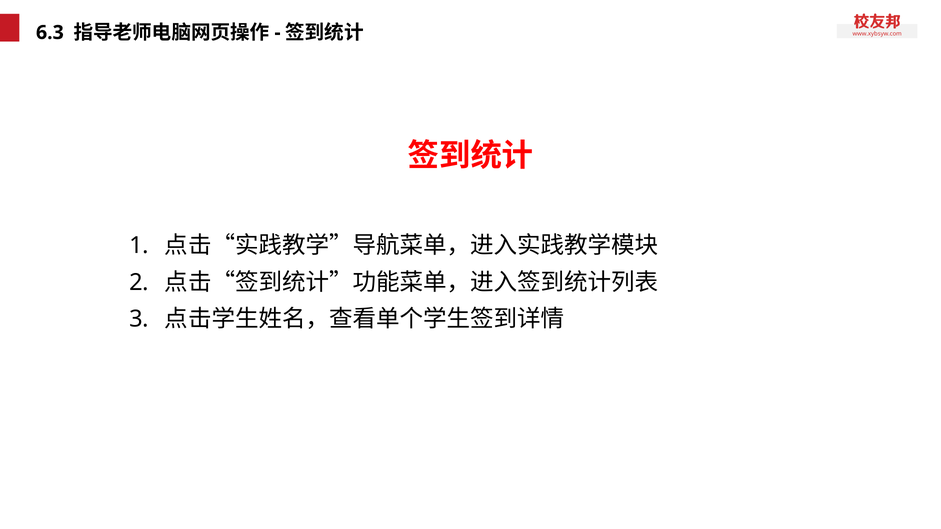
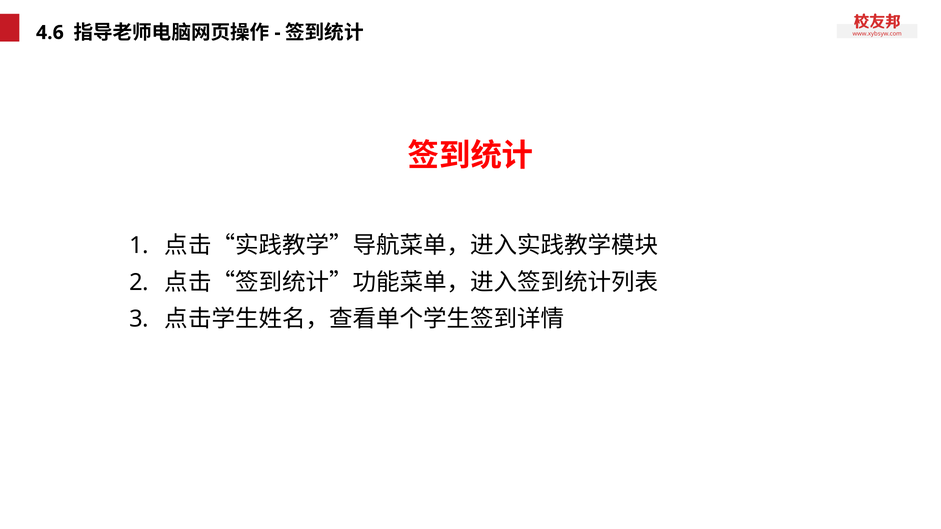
6.3: 6.3 -> 4.6
